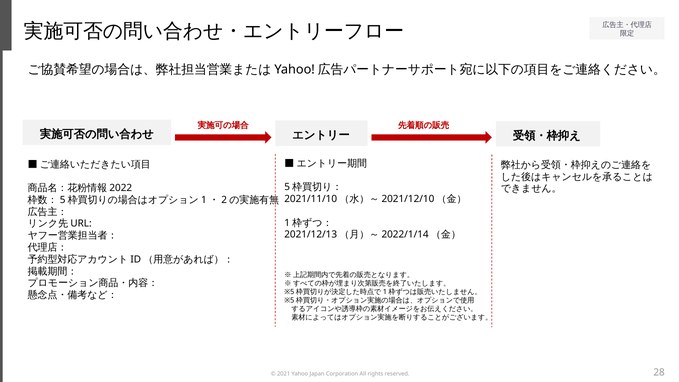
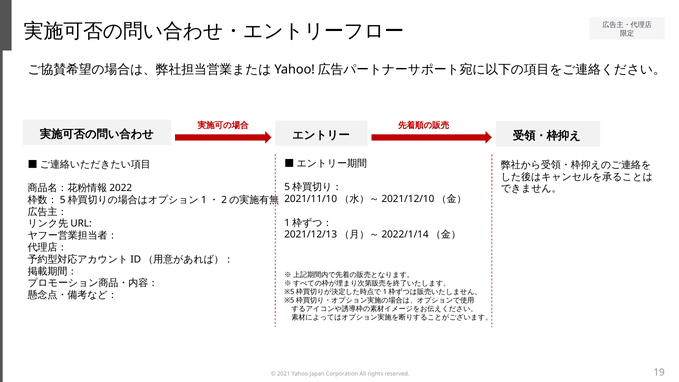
28: 28 -> 19
